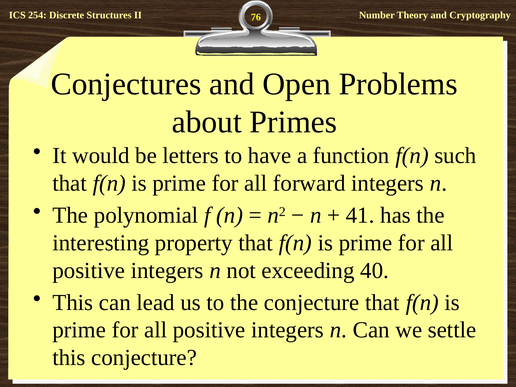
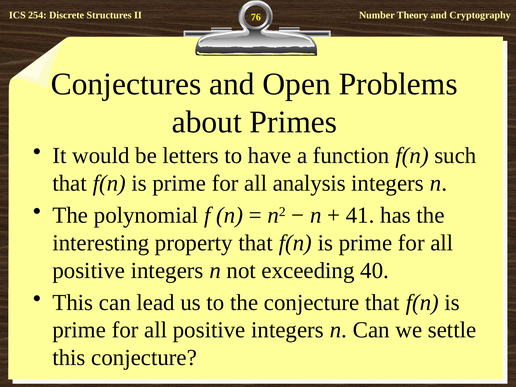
forward: forward -> analysis
